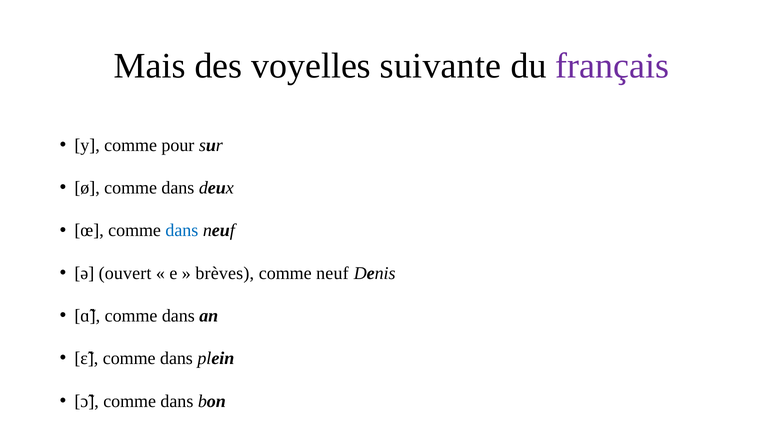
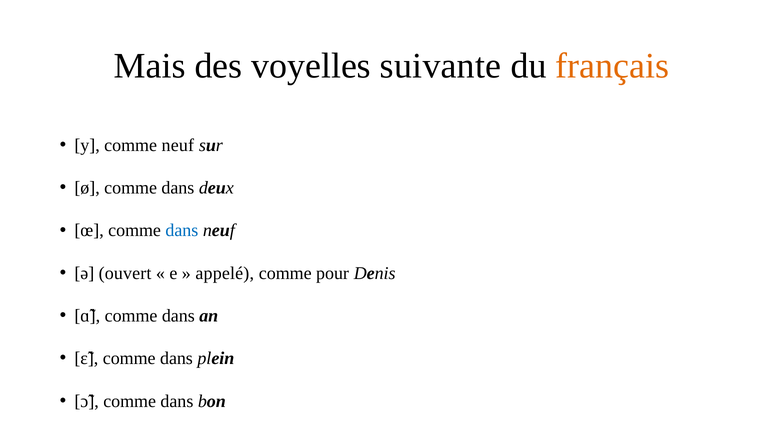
français colour: purple -> orange
comme pour: pour -> neuf
brèves: brèves -> appelé
comme neuf: neuf -> pour
